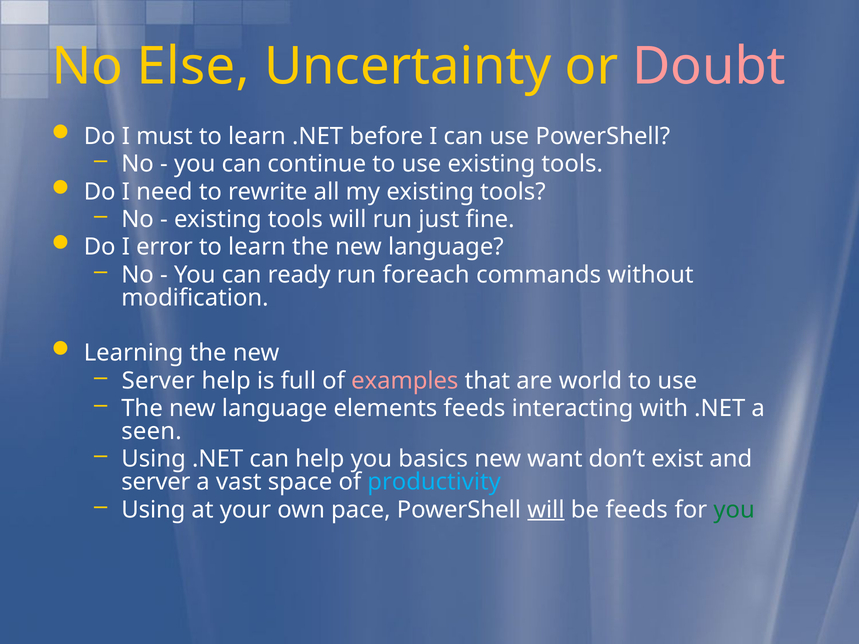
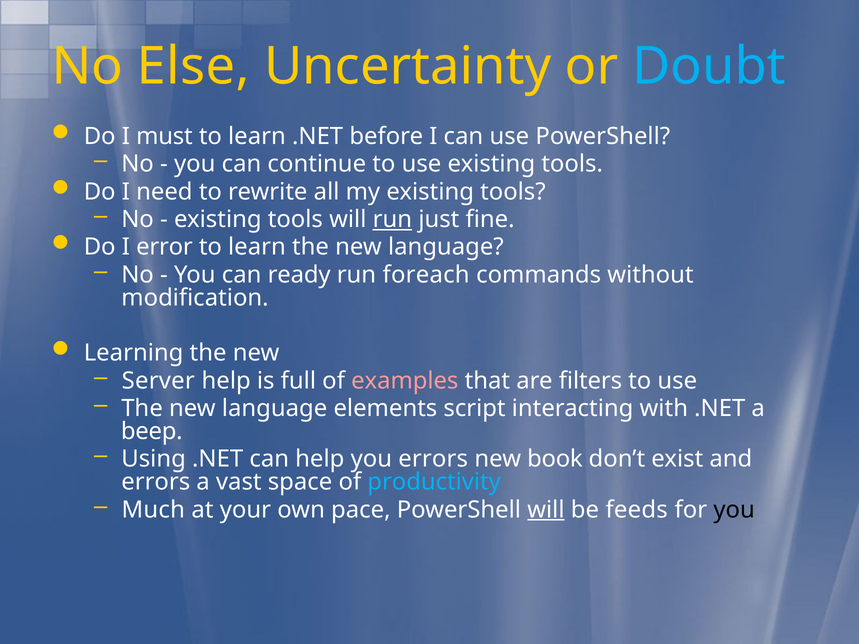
Doubt colour: pink -> light blue
run at (392, 220) underline: none -> present
world: world -> filters
elements feeds: feeds -> script
seen: seen -> beep
you basics: basics -> errors
want: want -> book
server at (156, 482): server -> errors
Using at (153, 510): Using -> Much
you at (734, 510) colour: green -> black
